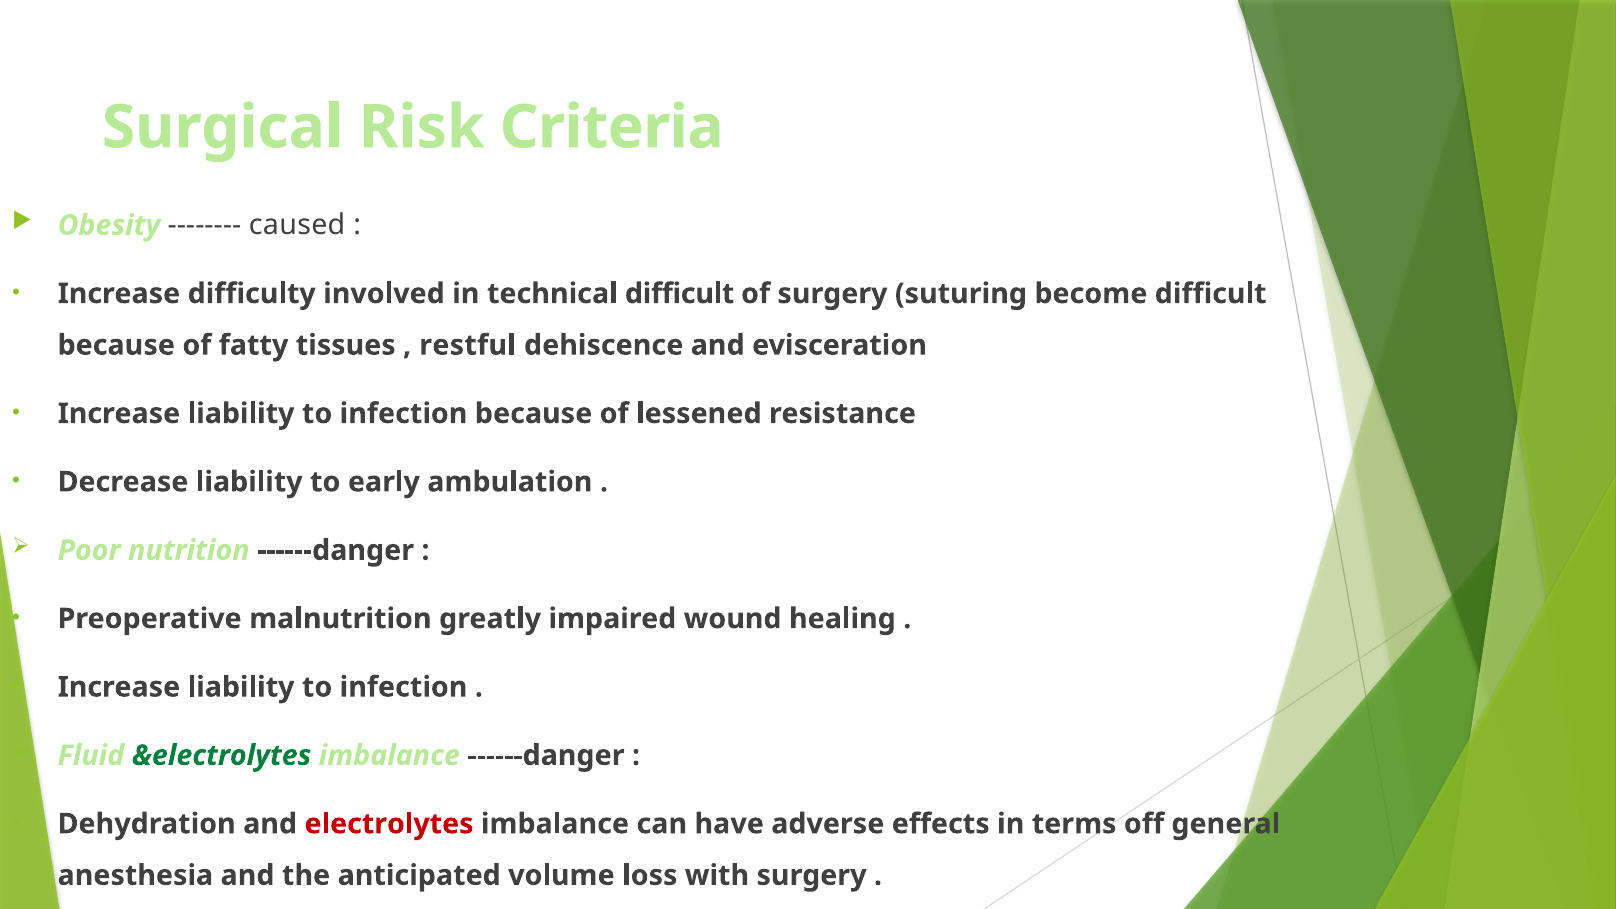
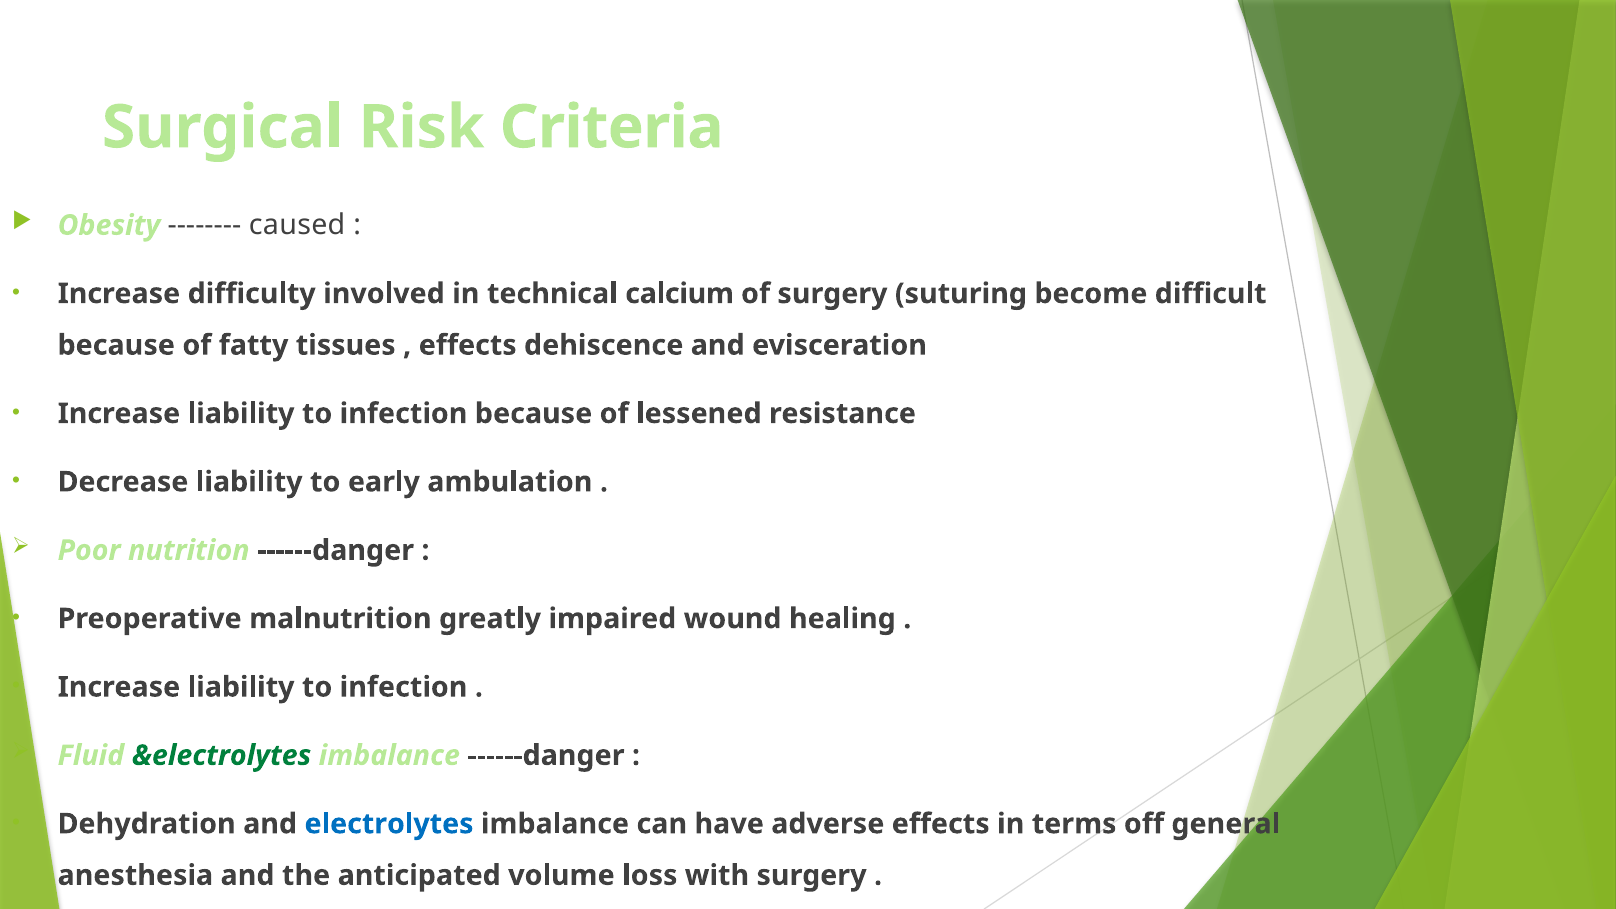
technical difficult: difficult -> calcium
restful at (468, 345): restful -> effects
electrolytes colour: red -> blue
